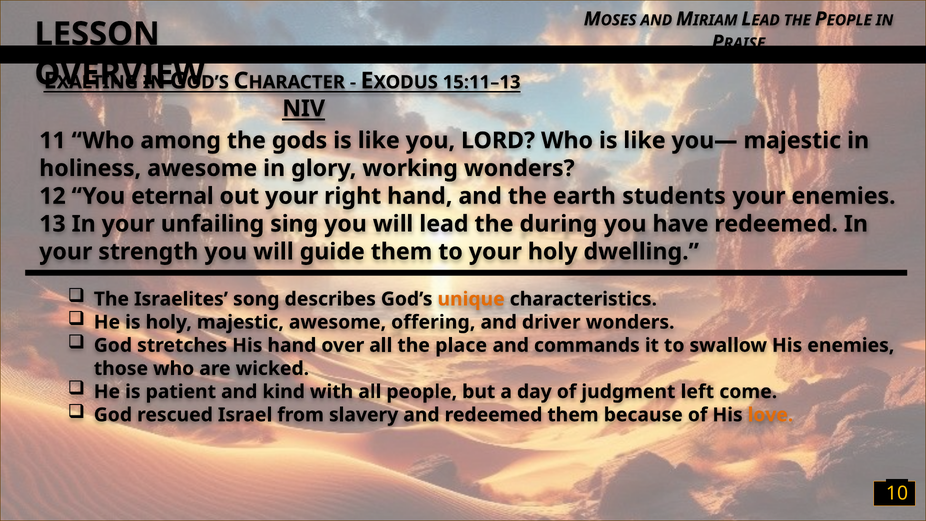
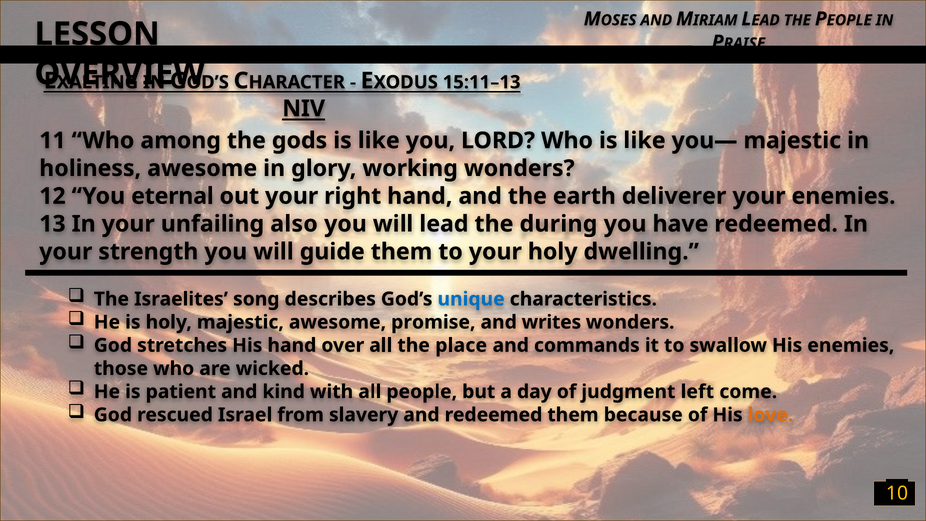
students: students -> deliverer
sing: sing -> also
unique colour: orange -> blue
offering: offering -> promise
driver: driver -> writes
